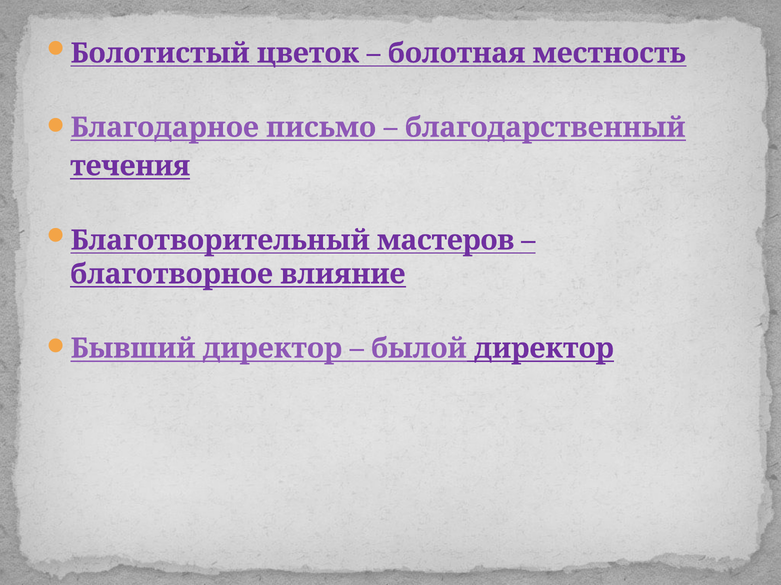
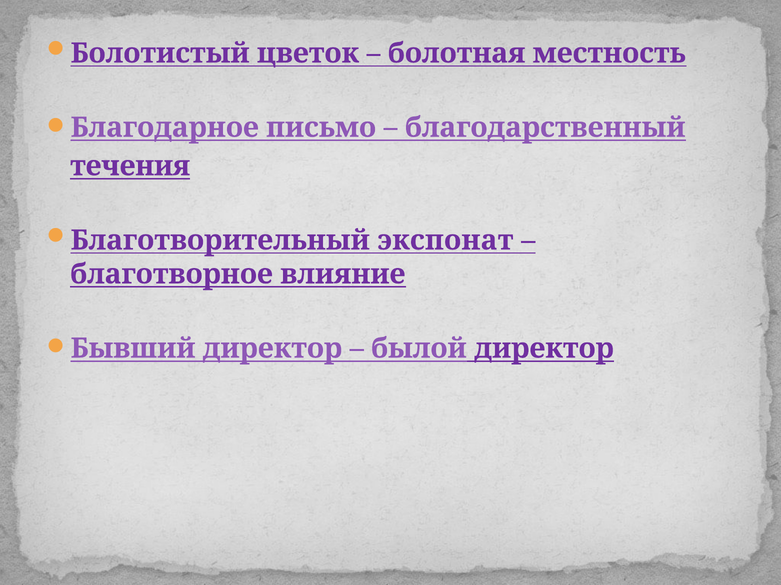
мастеров: мастеров -> экспонат
